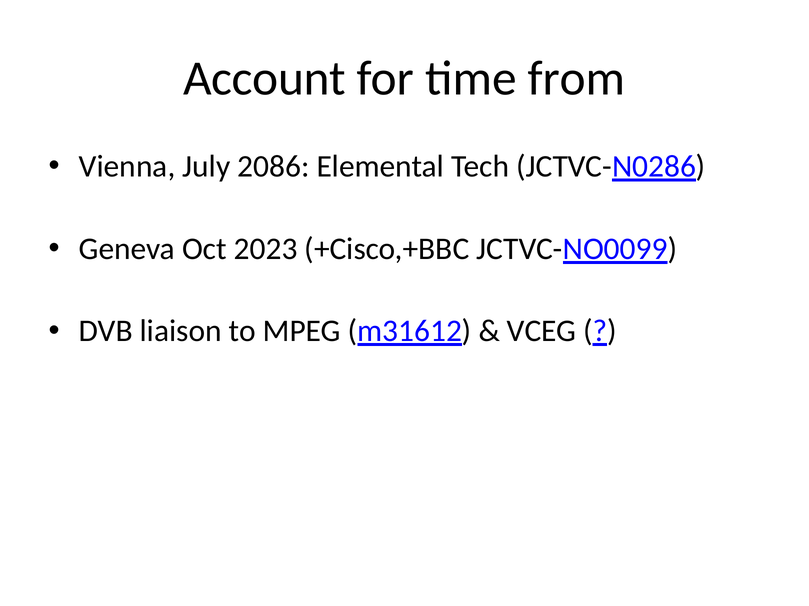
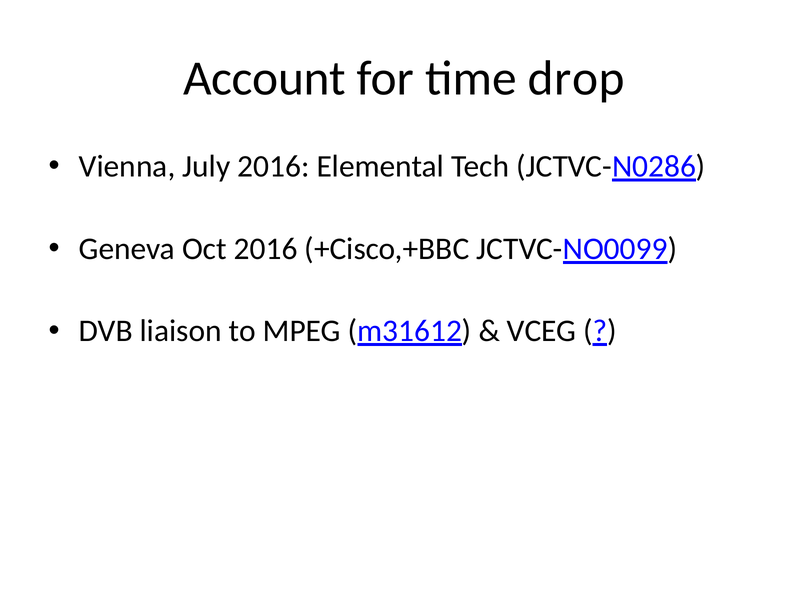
from: from -> drop
July 2086: 2086 -> 2016
Oct 2023: 2023 -> 2016
